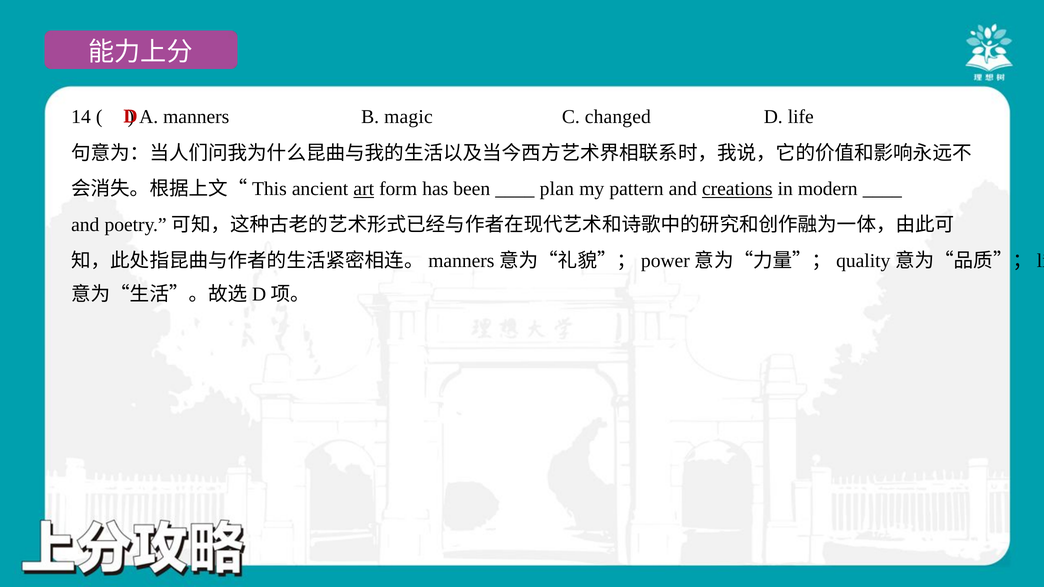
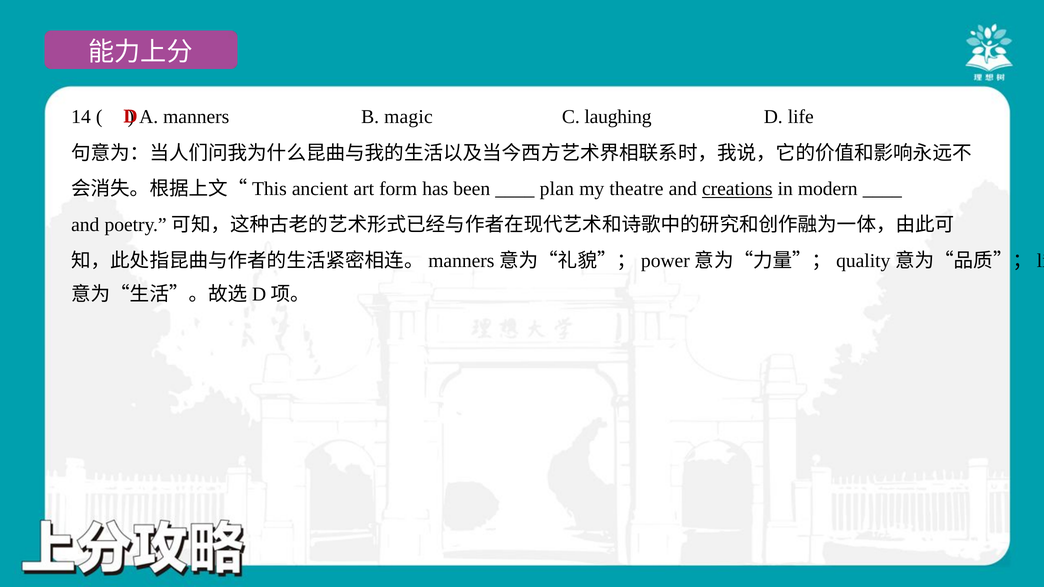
changed: changed -> laughing
art underline: present -> none
pattern: pattern -> theatre
